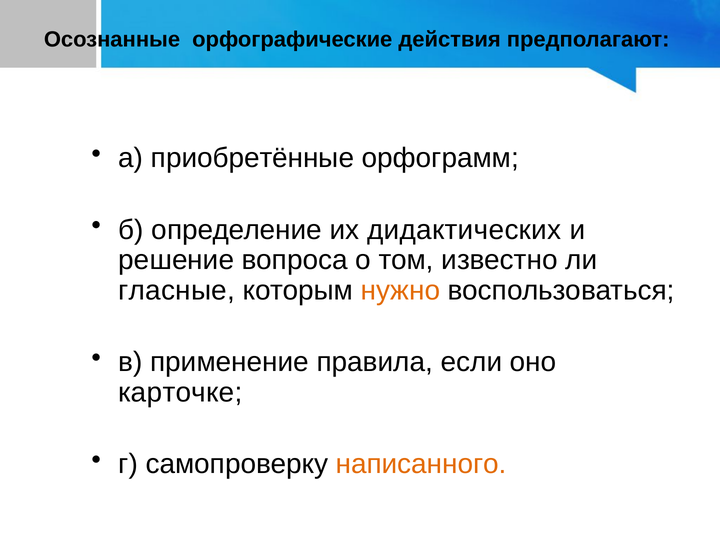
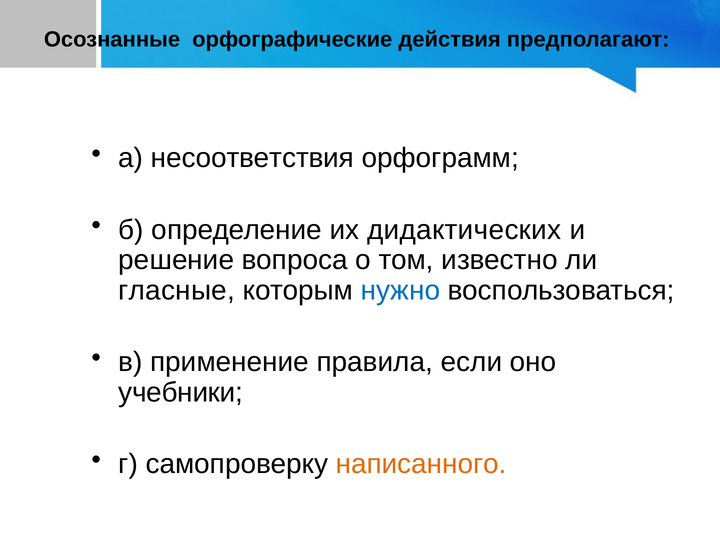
приобретённые: приобретённые -> несоответствия
нужно colour: orange -> blue
карточке: карточке -> учебники
